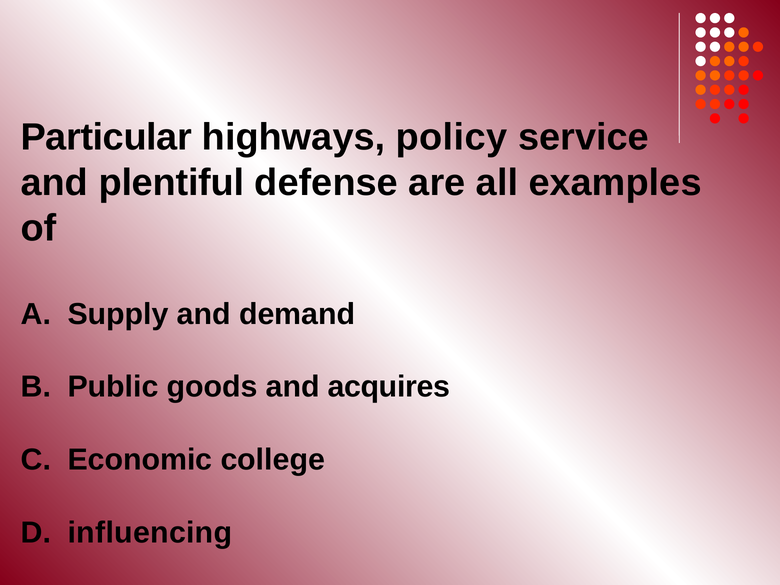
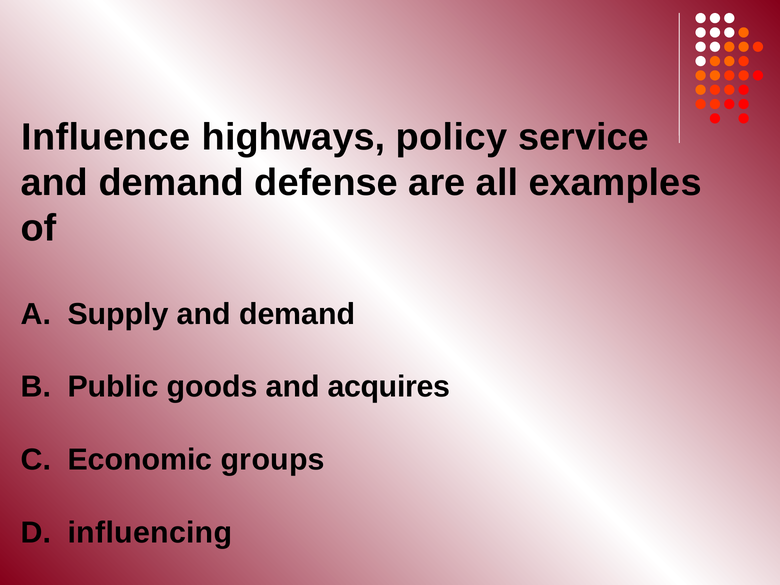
Particular: Particular -> Influence
plentiful at (171, 183): plentiful -> demand
college: college -> groups
